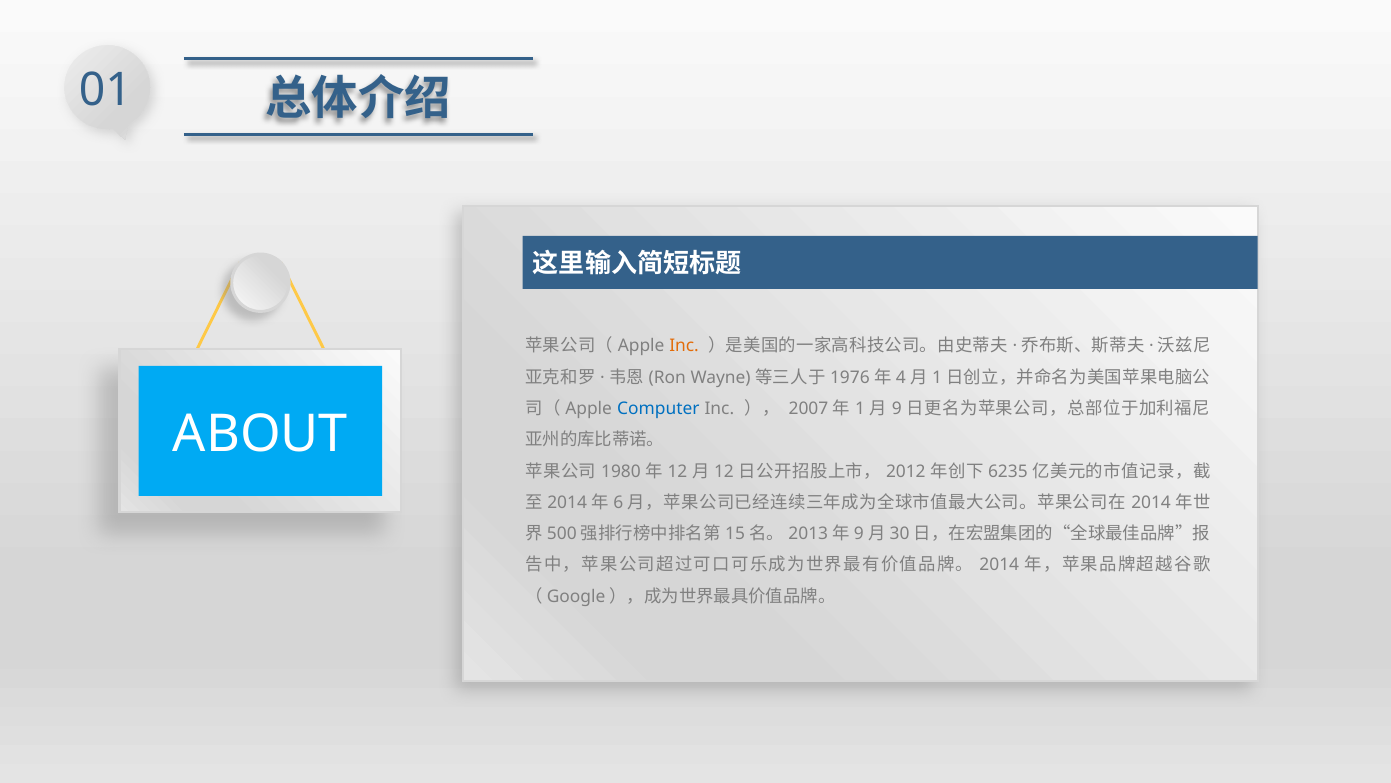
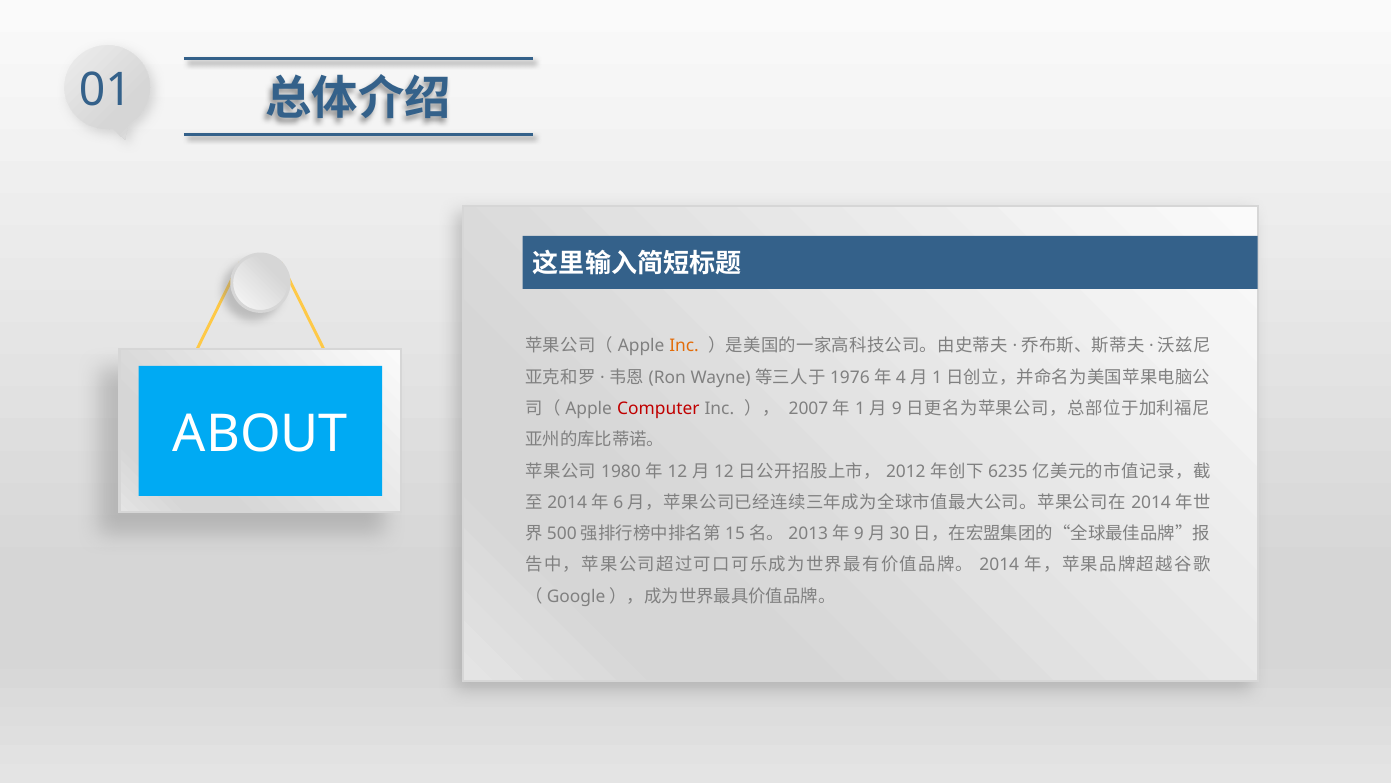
Computer colour: blue -> red
